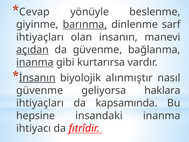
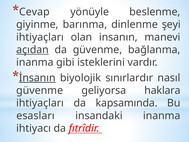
barınma underline: present -> none
sarf: sarf -> şeyi
inanma at (35, 62) underline: present -> none
kurtarırsa: kurtarırsa -> isteklerini
alınmıştır: alınmıştır -> sınırlardır
hepsine: hepsine -> esasları
